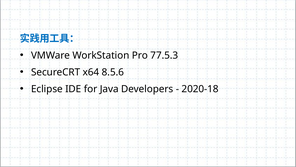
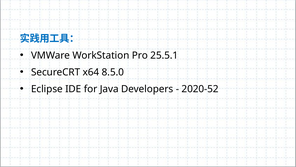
77.5.3: 77.5.3 -> 25.5.1
8.5.6: 8.5.6 -> 8.5.0
2020-18: 2020-18 -> 2020-52
